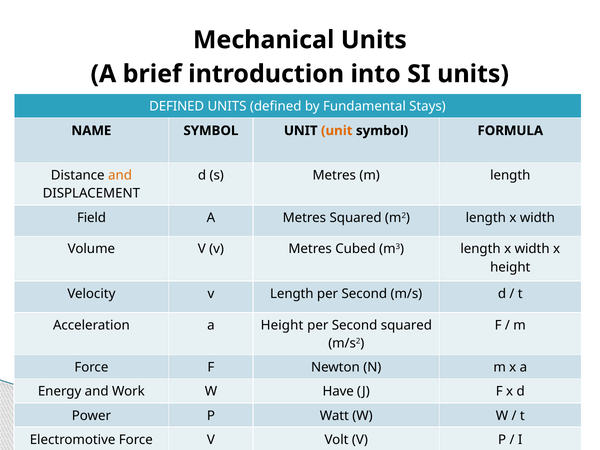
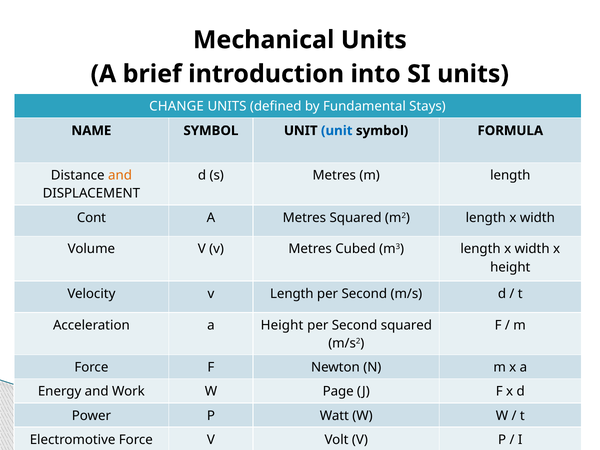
DEFINED at (177, 107): DEFINED -> CHANGE
unit at (337, 131) colour: orange -> blue
Field: Field -> Cont
Have: Have -> Page
